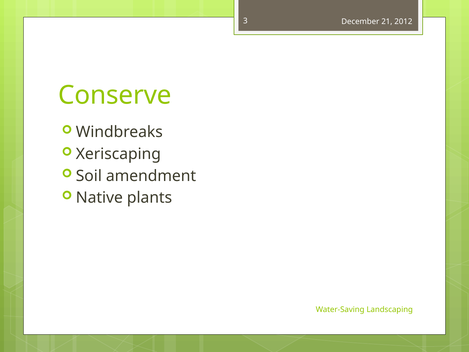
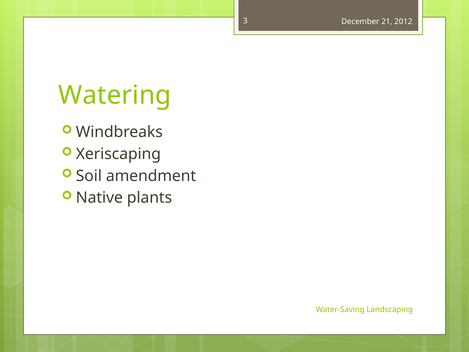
Conserve: Conserve -> Watering
